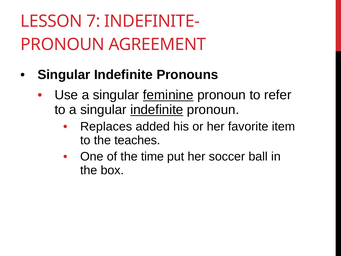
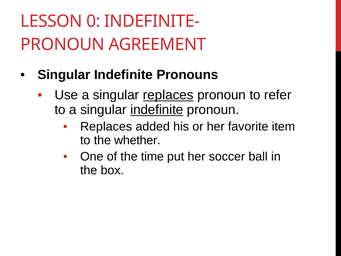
7: 7 -> 0
singular feminine: feminine -> replaces
teaches: teaches -> whether
